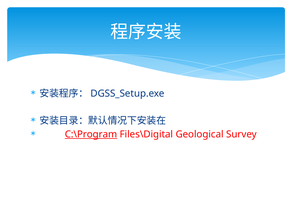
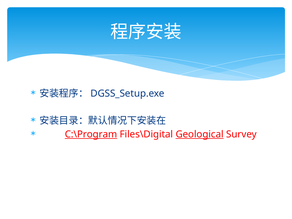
Geological underline: none -> present
